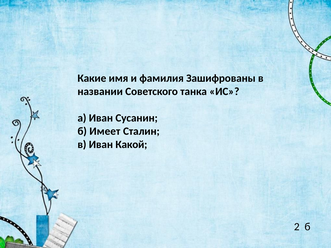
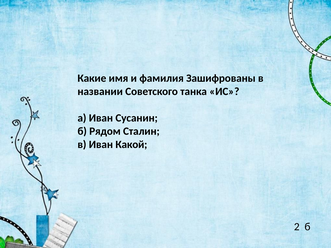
Имеет: Имеет -> Рядом
